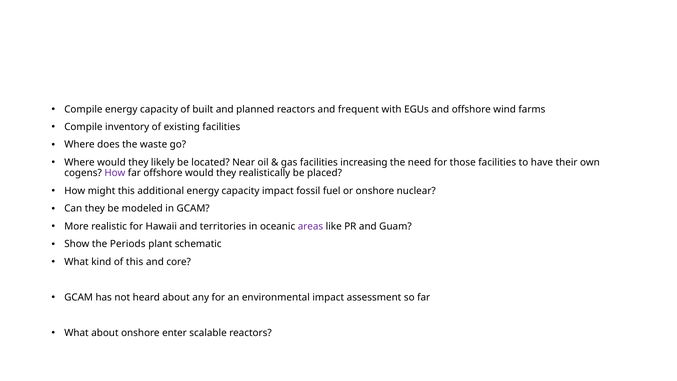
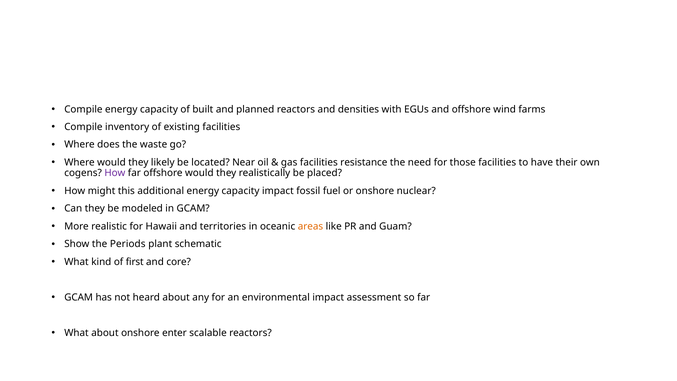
frequent: frequent -> densities
increasing: increasing -> resistance
areas colour: purple -> orange
of this: this -> first
